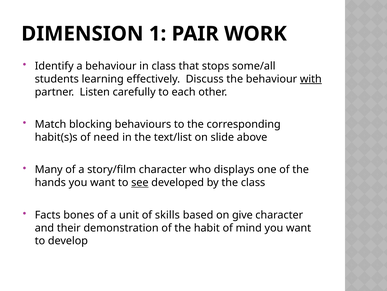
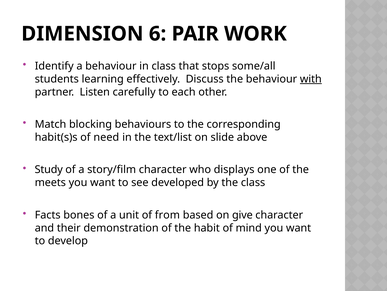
1: 1 -> 6
Many: Many -> Study
hands: hands -> meets
see underline: present -> none
skills: skills -> from
